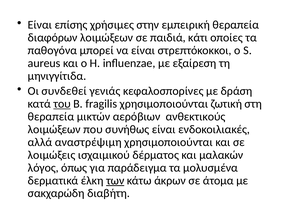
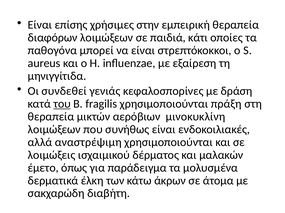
ζωτική: ζωτική -> πράξη
ανθεκτικούς: ανθεκτικούς -> μινοκυκλίνη
λόγος: λόγος -> έμετο
των underline: present -> none
